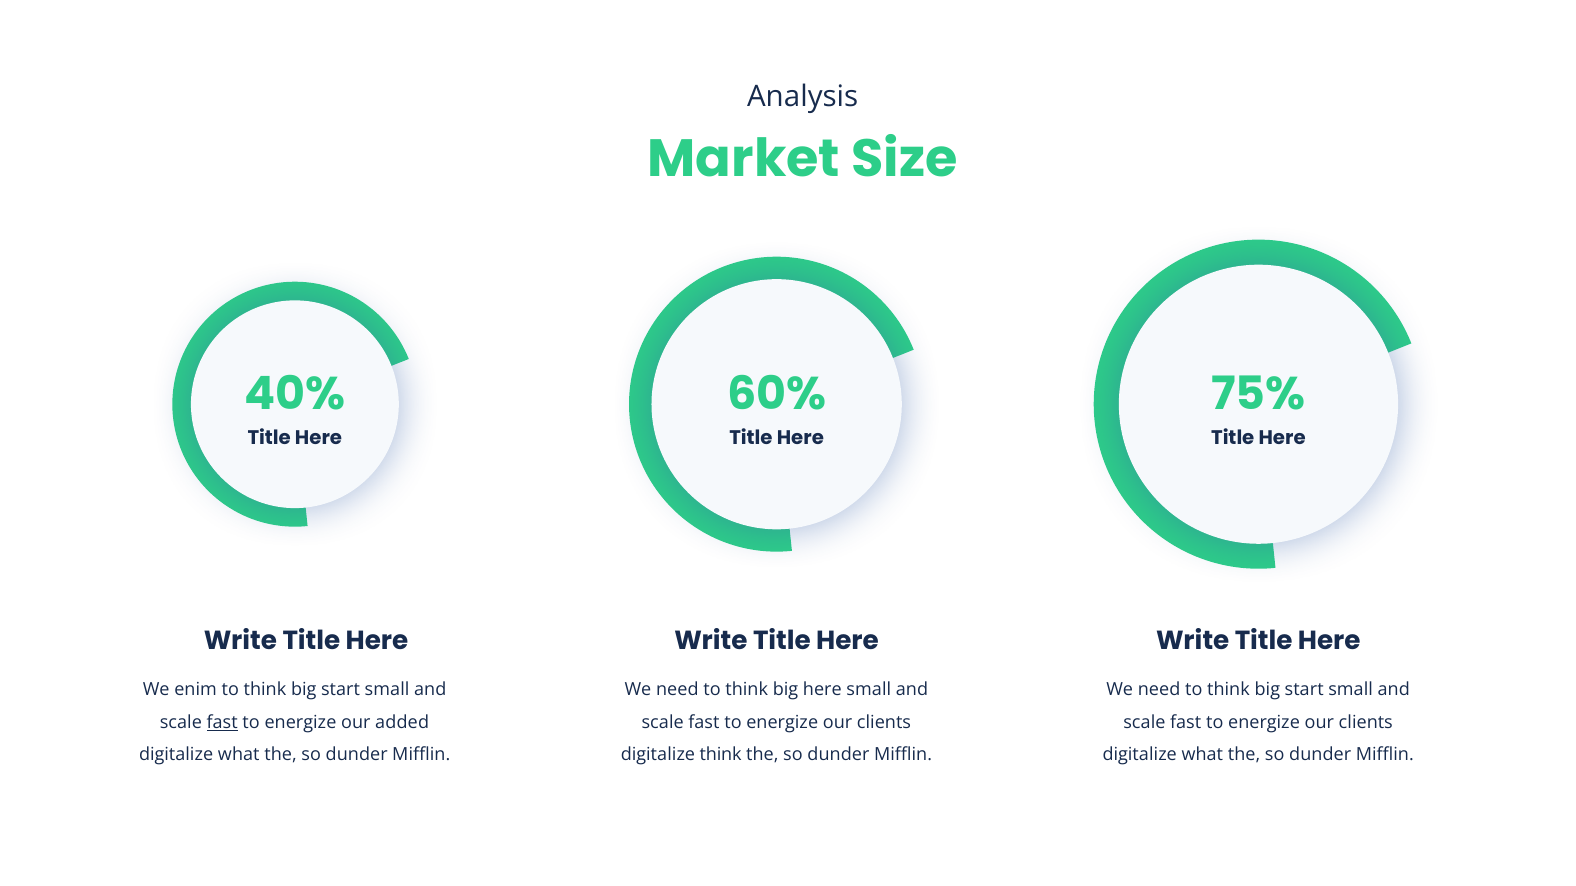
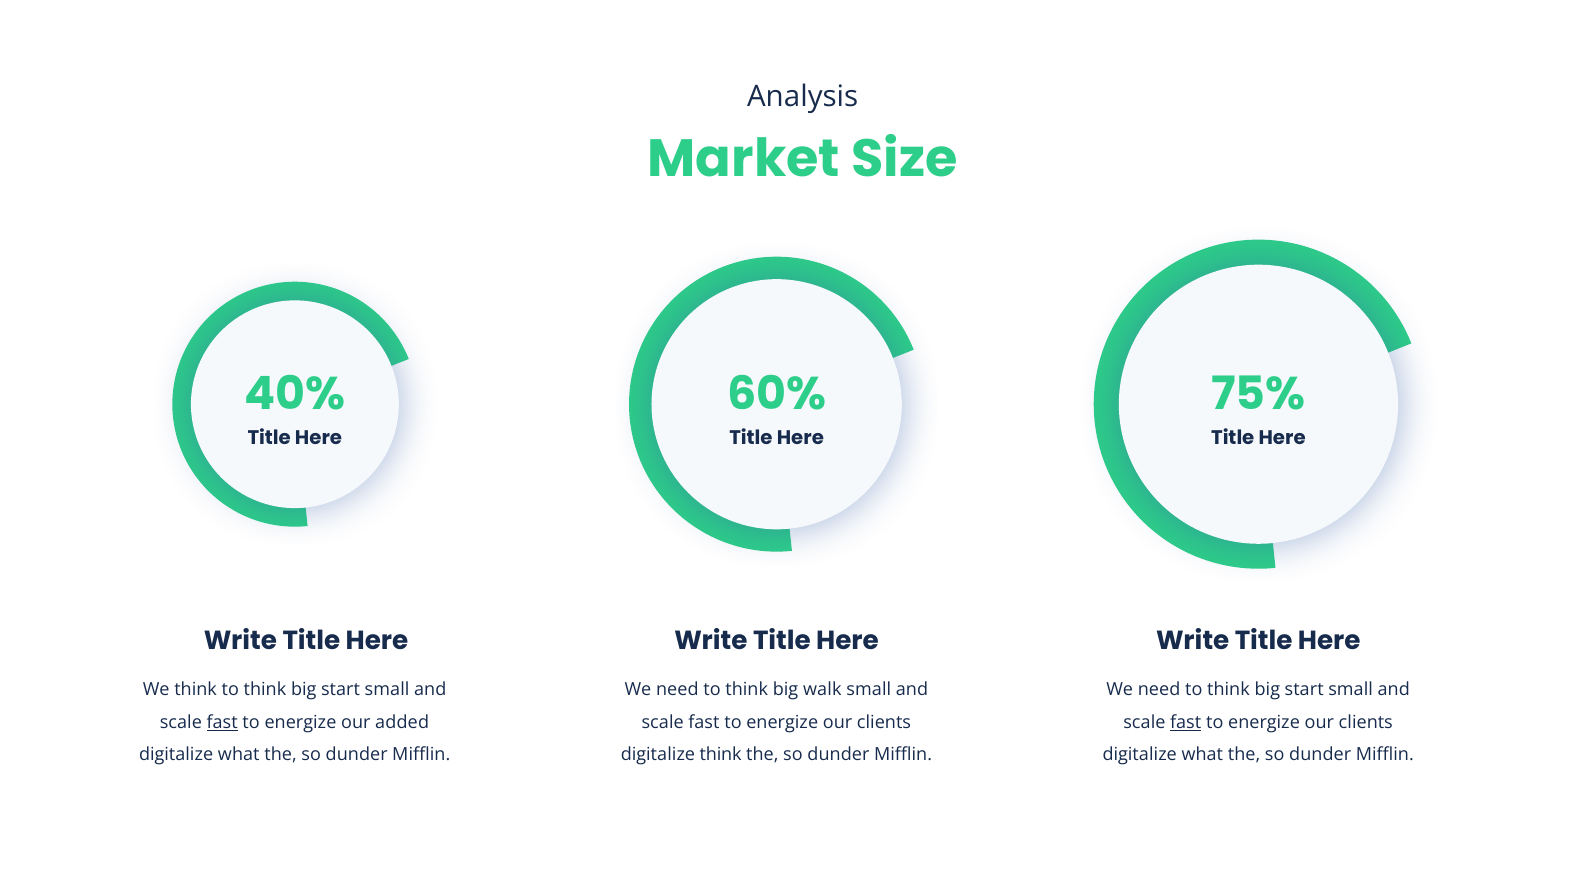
We enim: enim -> think
big here: here -> walk
fast at (1186, 723) underline: none -> present
